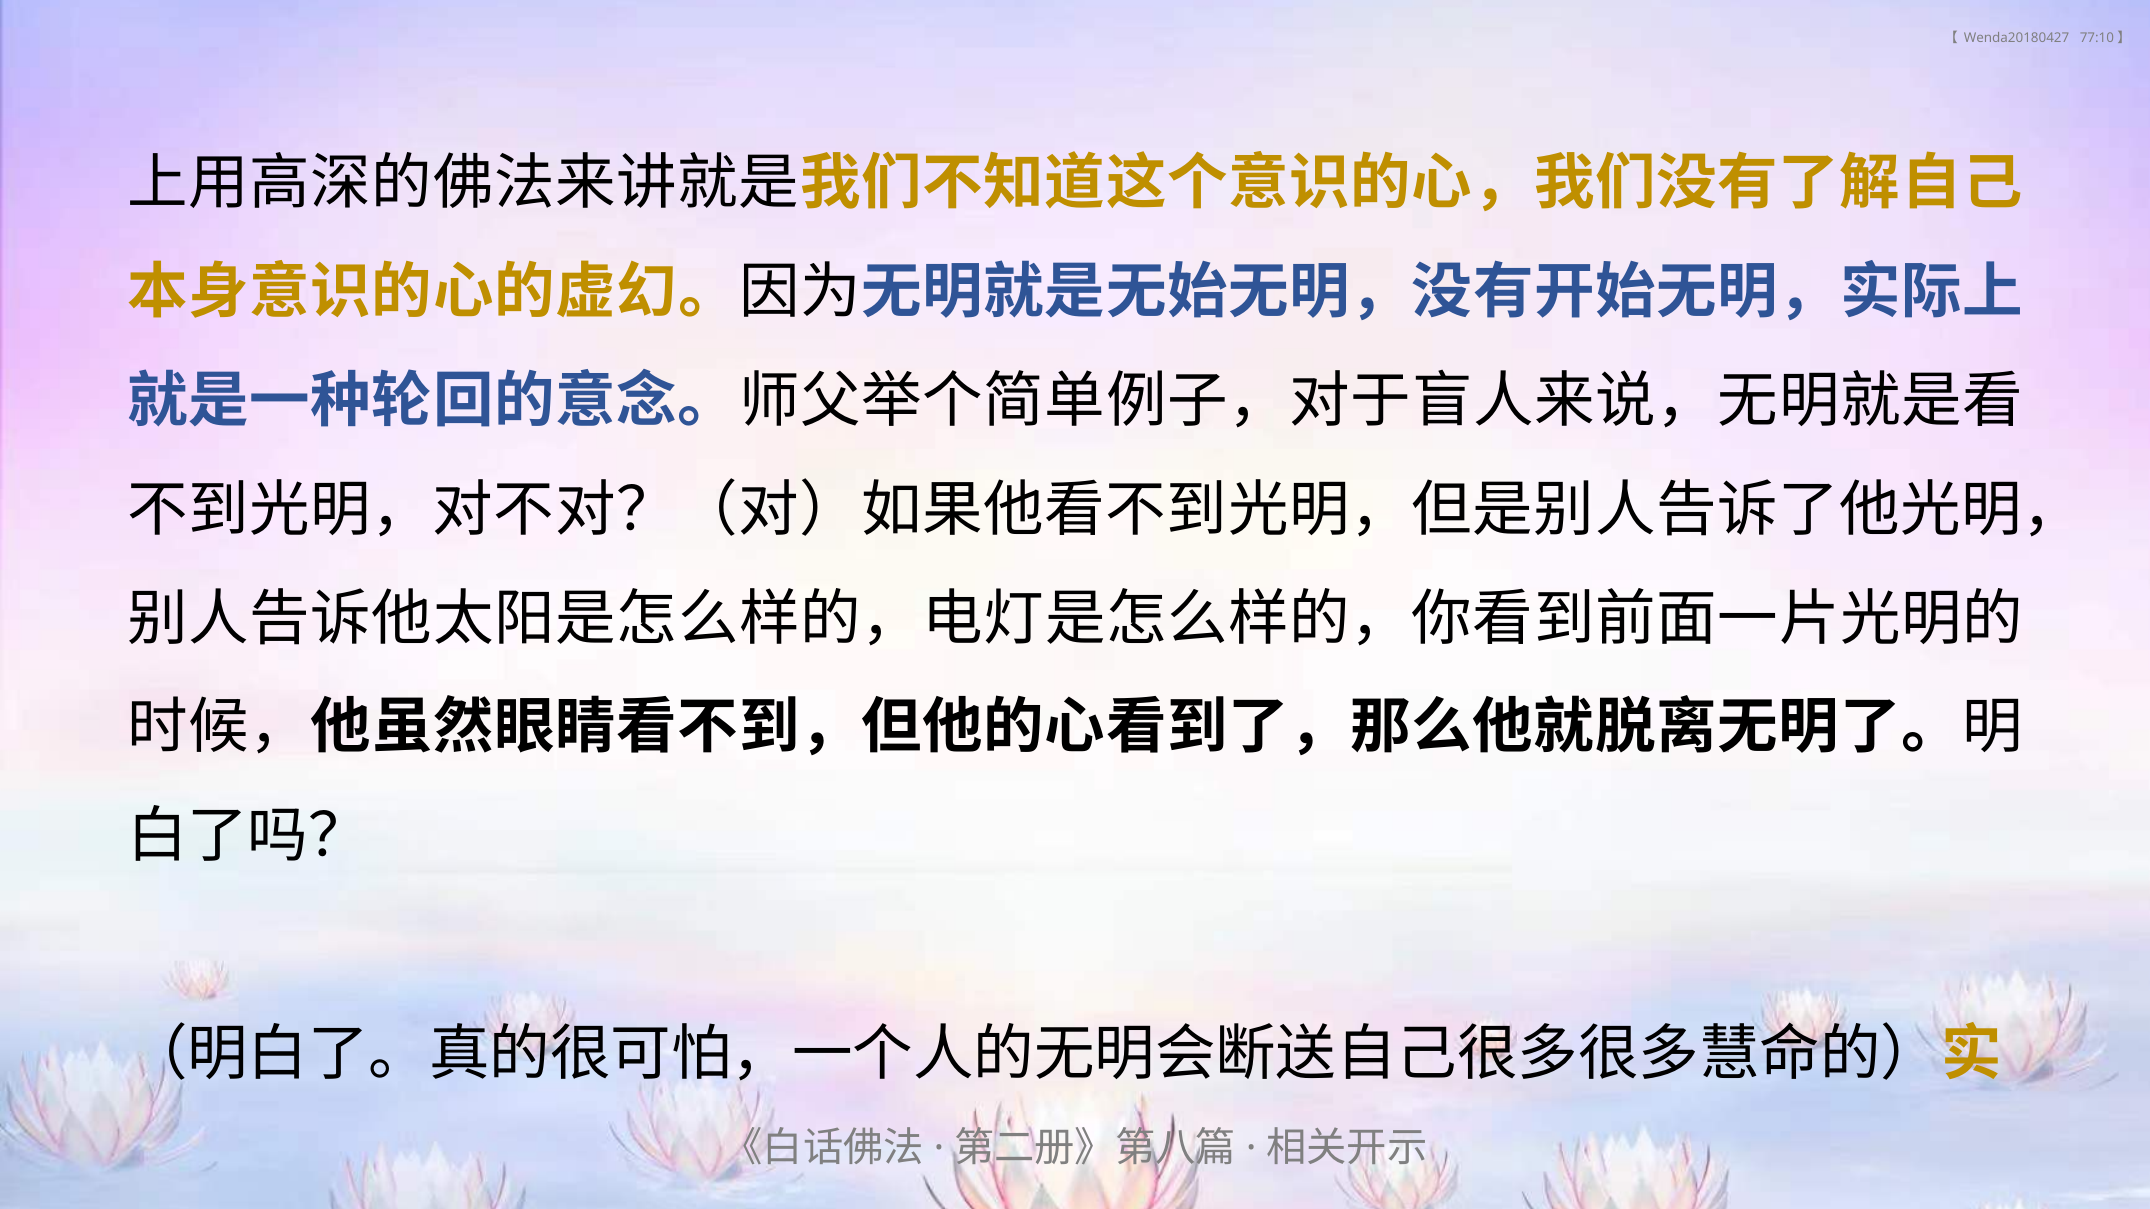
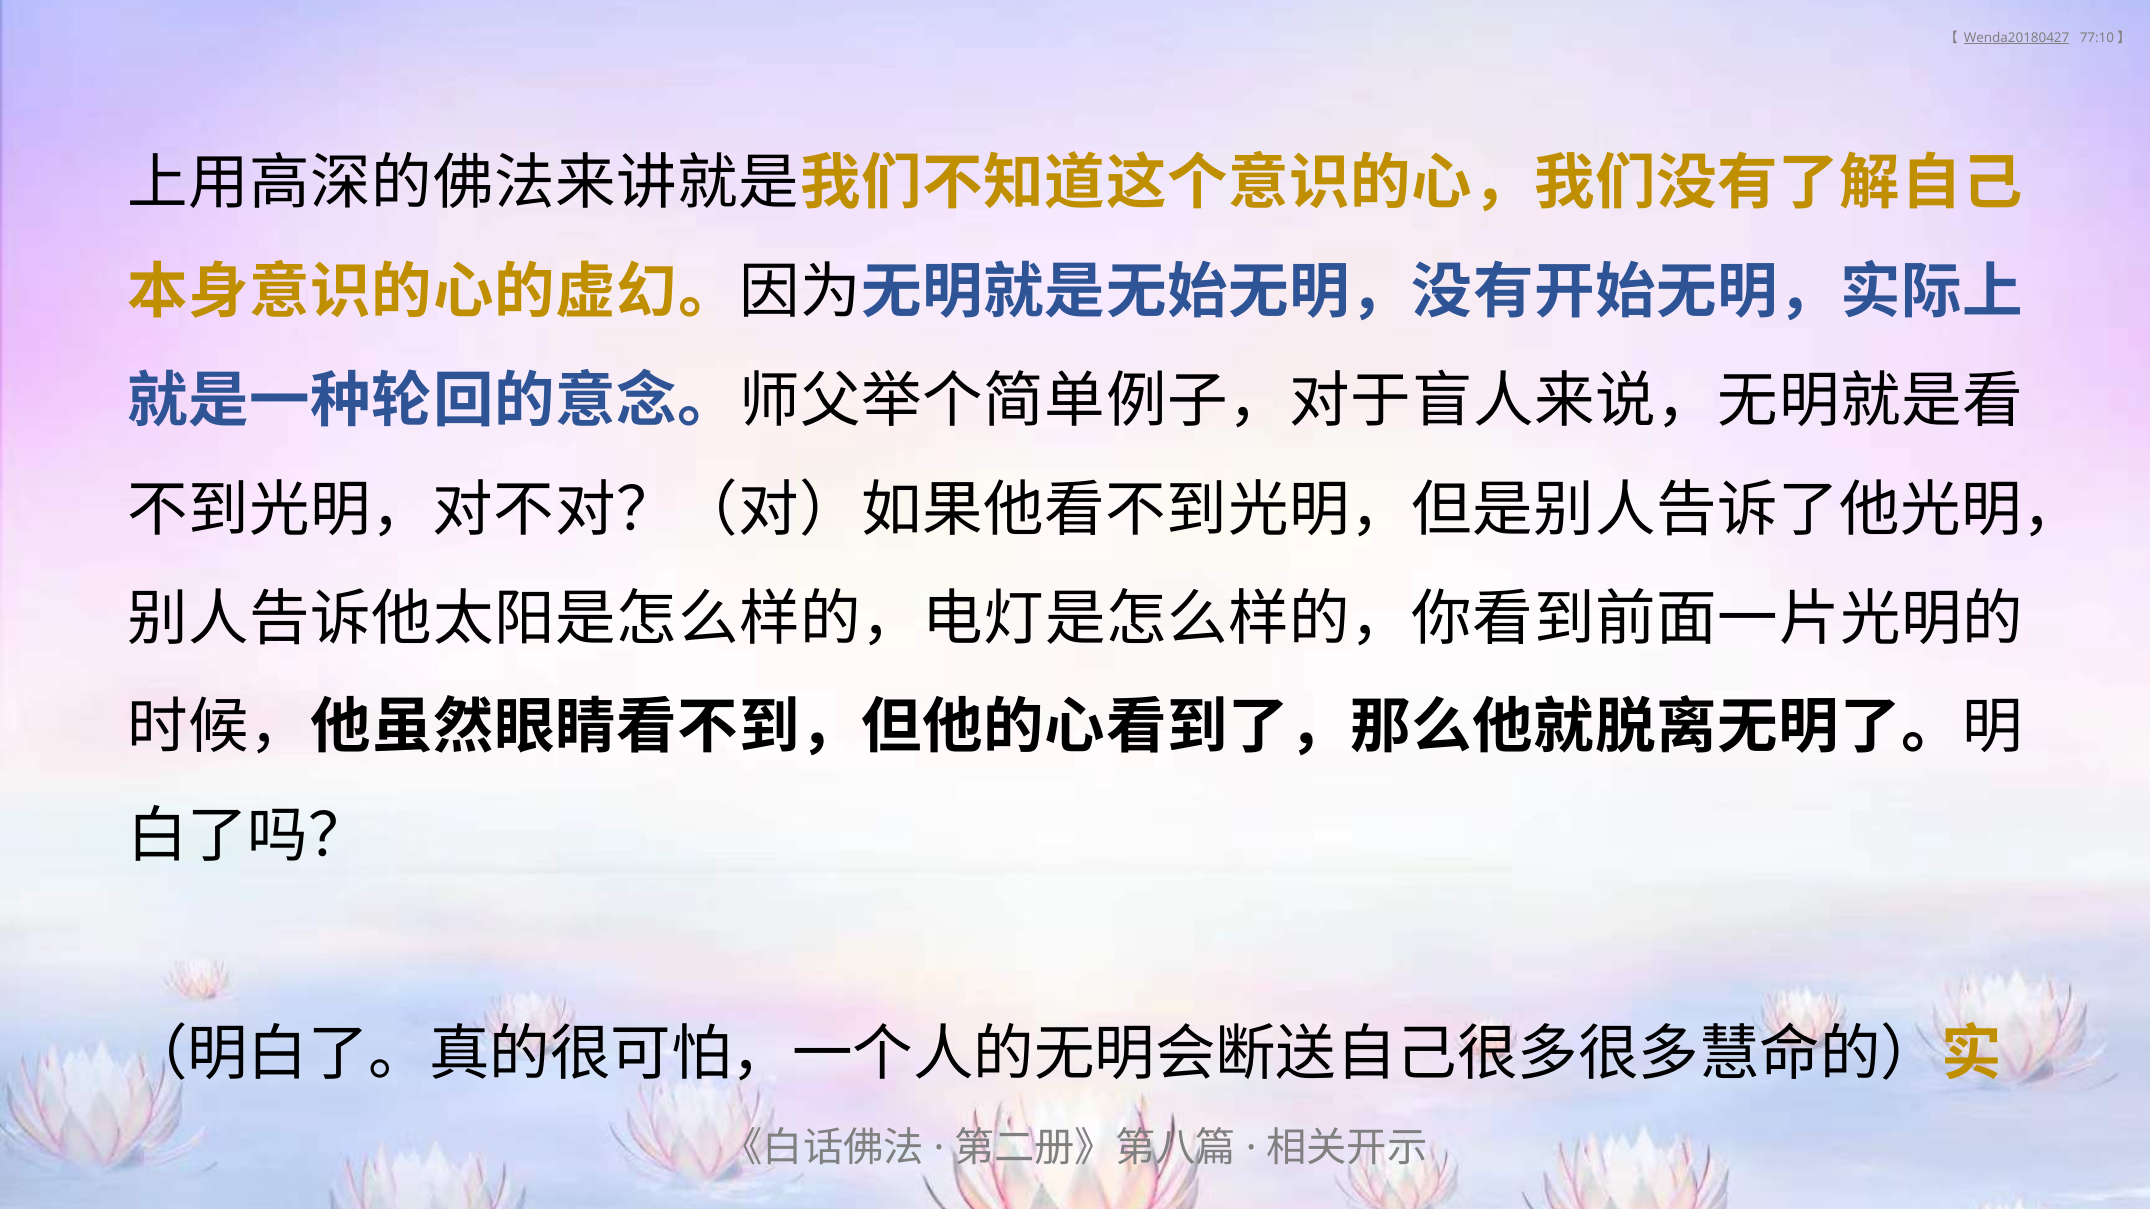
Wenda20180427 underline: none -> present
